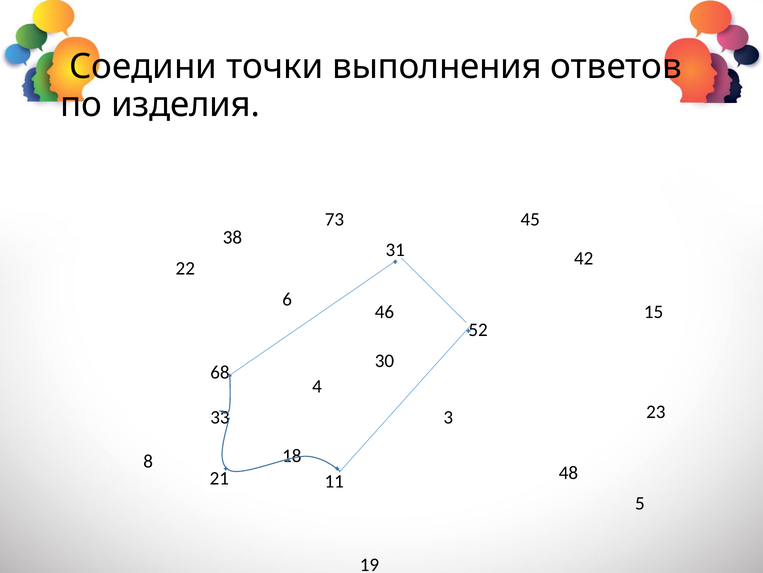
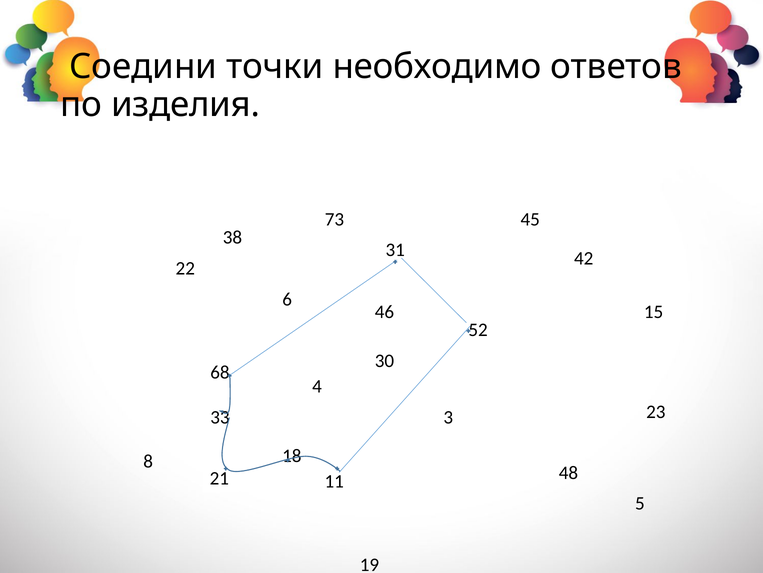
выполнения: выполнения -> необходимо
